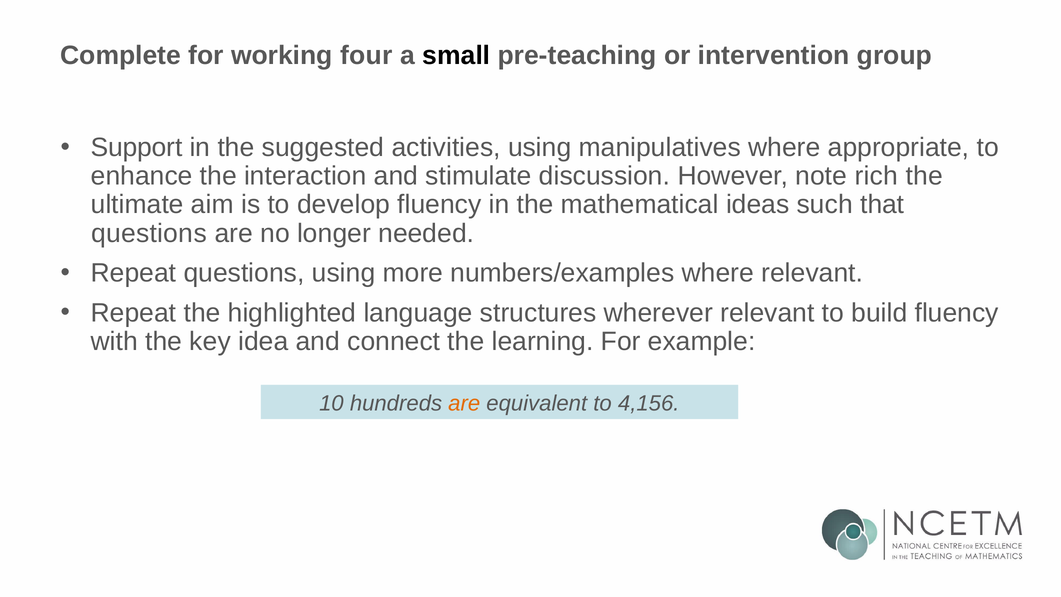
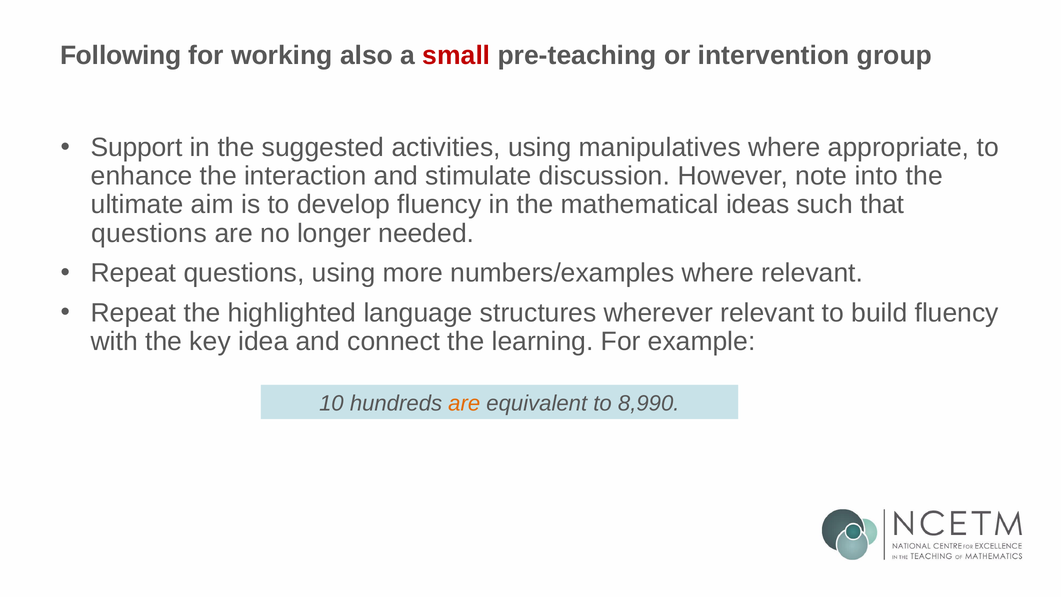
Complete: Complete -> Following
four: four -> also
small colour: black -> red
rich: rich -> into
4,156: 4,156 -> 8,990
